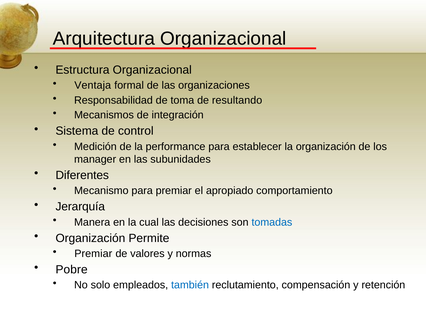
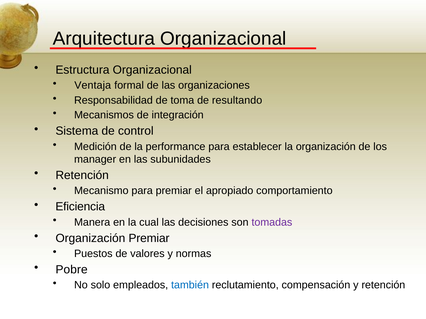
Diferentes at (82, 176): Diferentes -> Retención
Jerarquía: Jerarquía -> Eficiencia
tomadas colour: blue -> purple
Organización Permite: Permite -> Premiar
Premiar at (93, 254): Premiar -> Puestos
